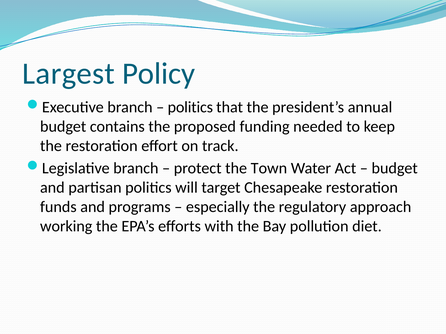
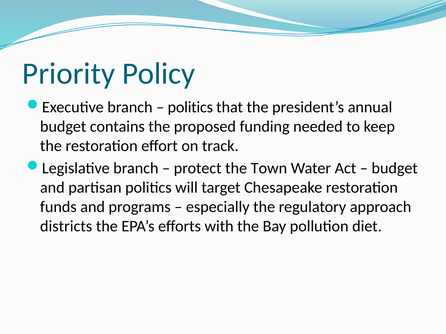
Largest: Largest -> Priority
working: working -> districts
